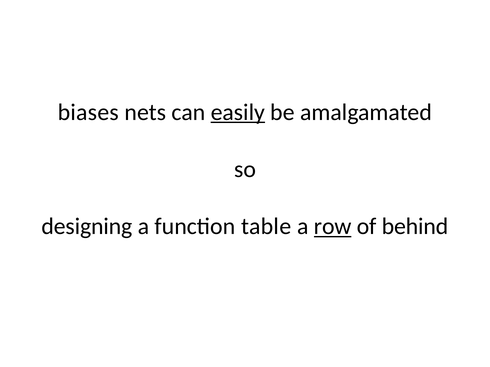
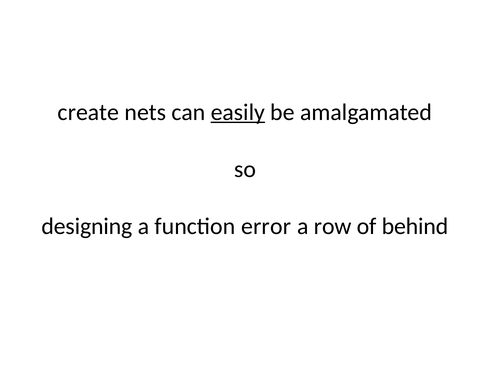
biases: biases -> create
table: table -> error
row underline: present -> none
